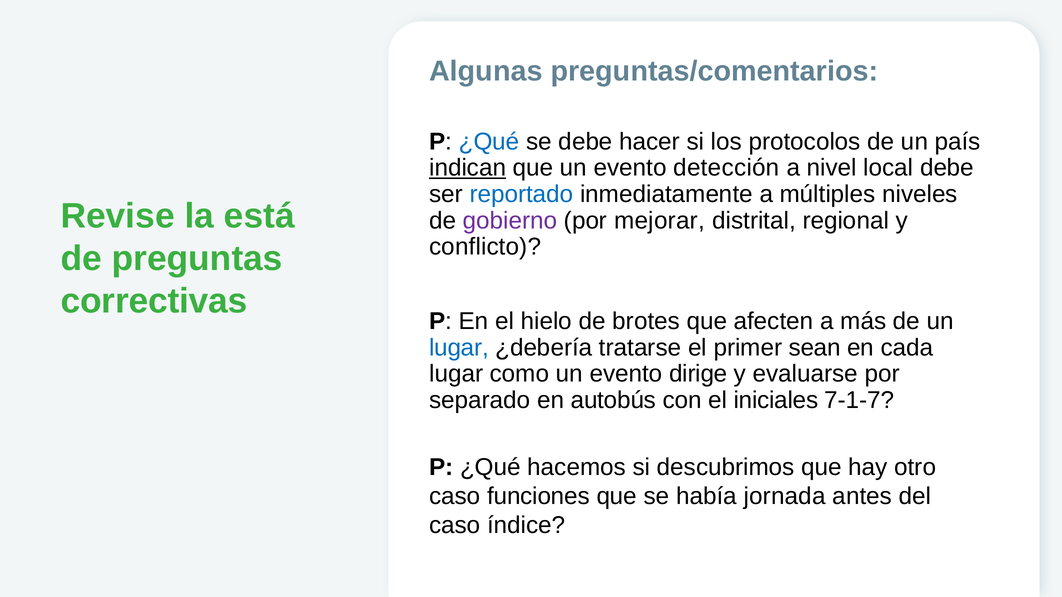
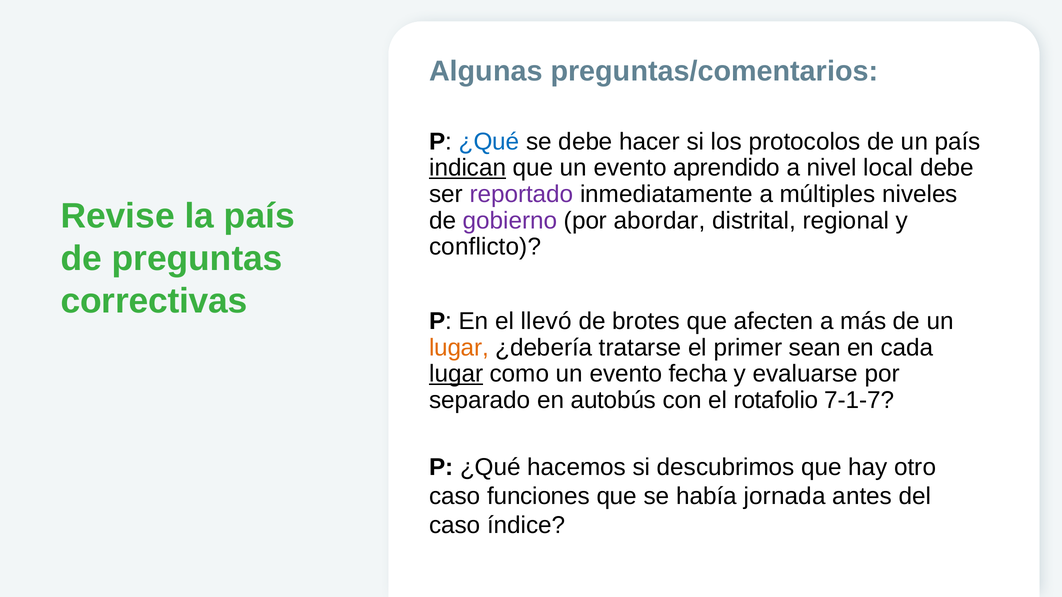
detección: detección -> aprendido
reportado colour: blue -> purple
la está: está -> país
mejorar: mejorar -> abordar
hielo: hielo -> llevó
lugar at (459, 348) colour: blue -> orange
lugar at (456, 374) underline: none -> present
dirige: dirige -> fecha
iniciales: iniciales -> rotafolio
